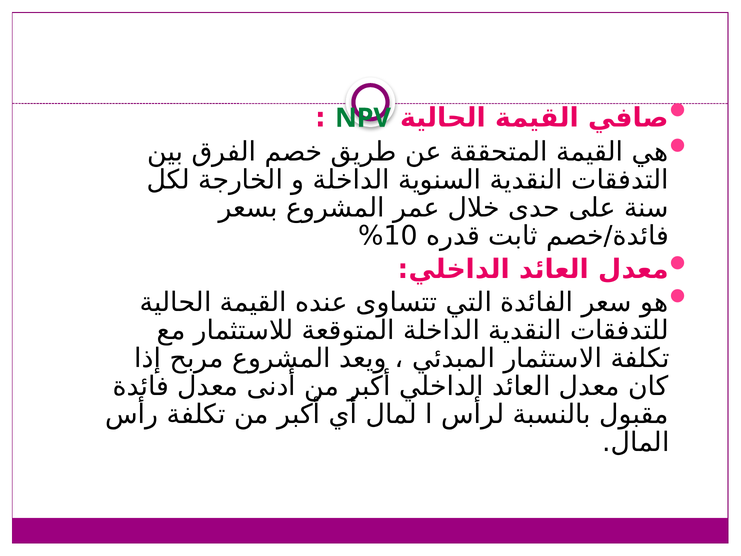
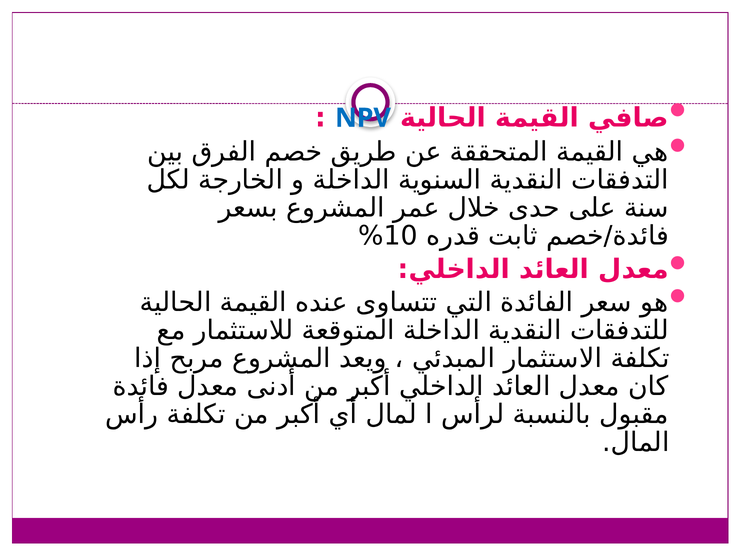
NPV colour: green -> blue
